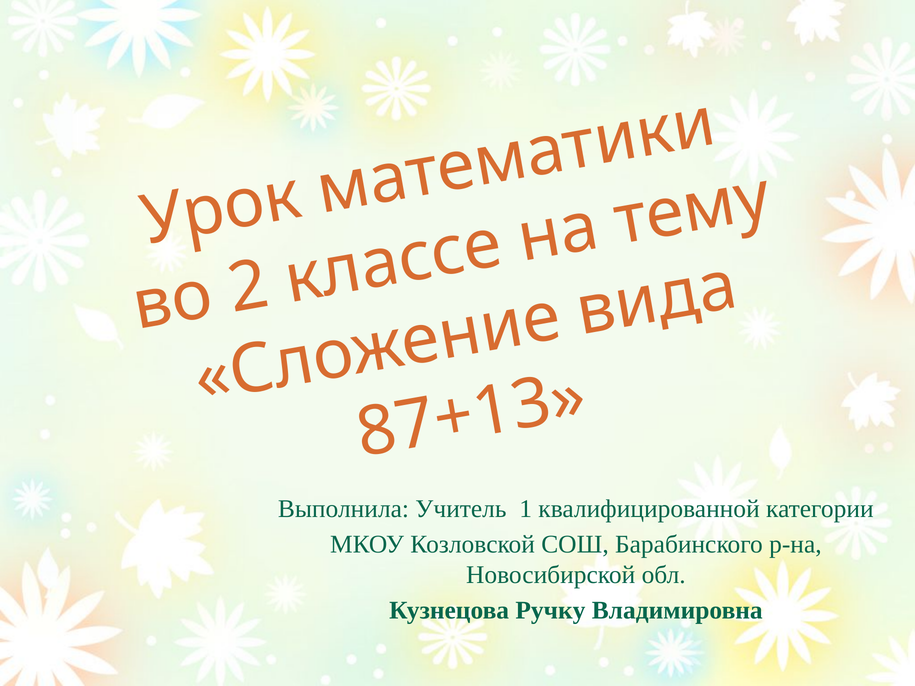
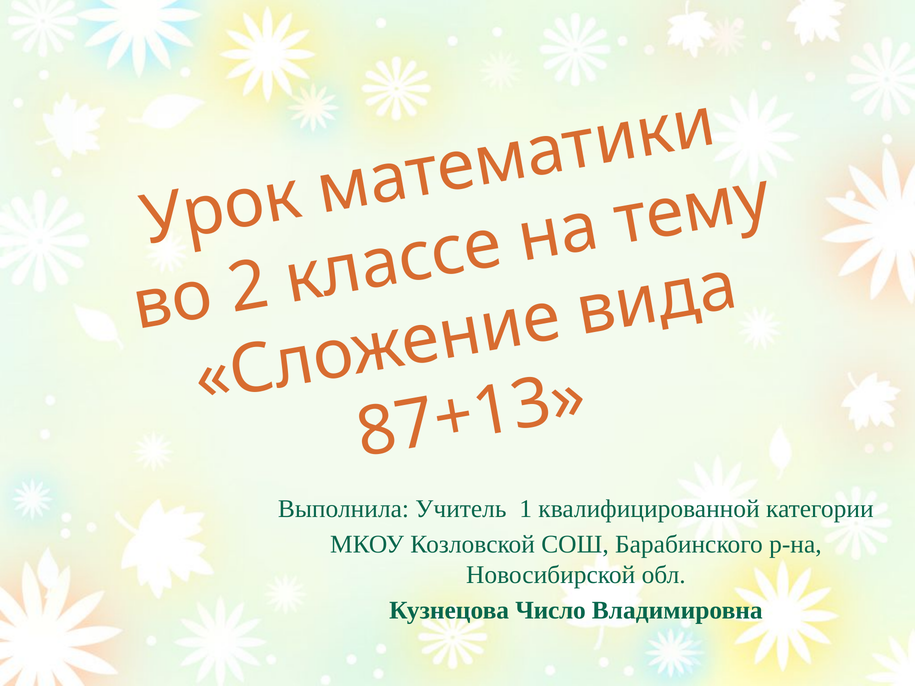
Ручку: Ручку -> Число
